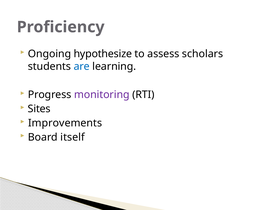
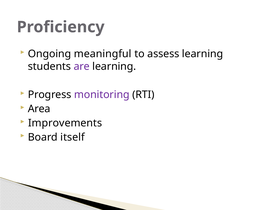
hypothesize: hypothesize -> meaningful
assess scholars: scholars -> learning
are colour: blue -> purple
Sites: Sites -> Area
